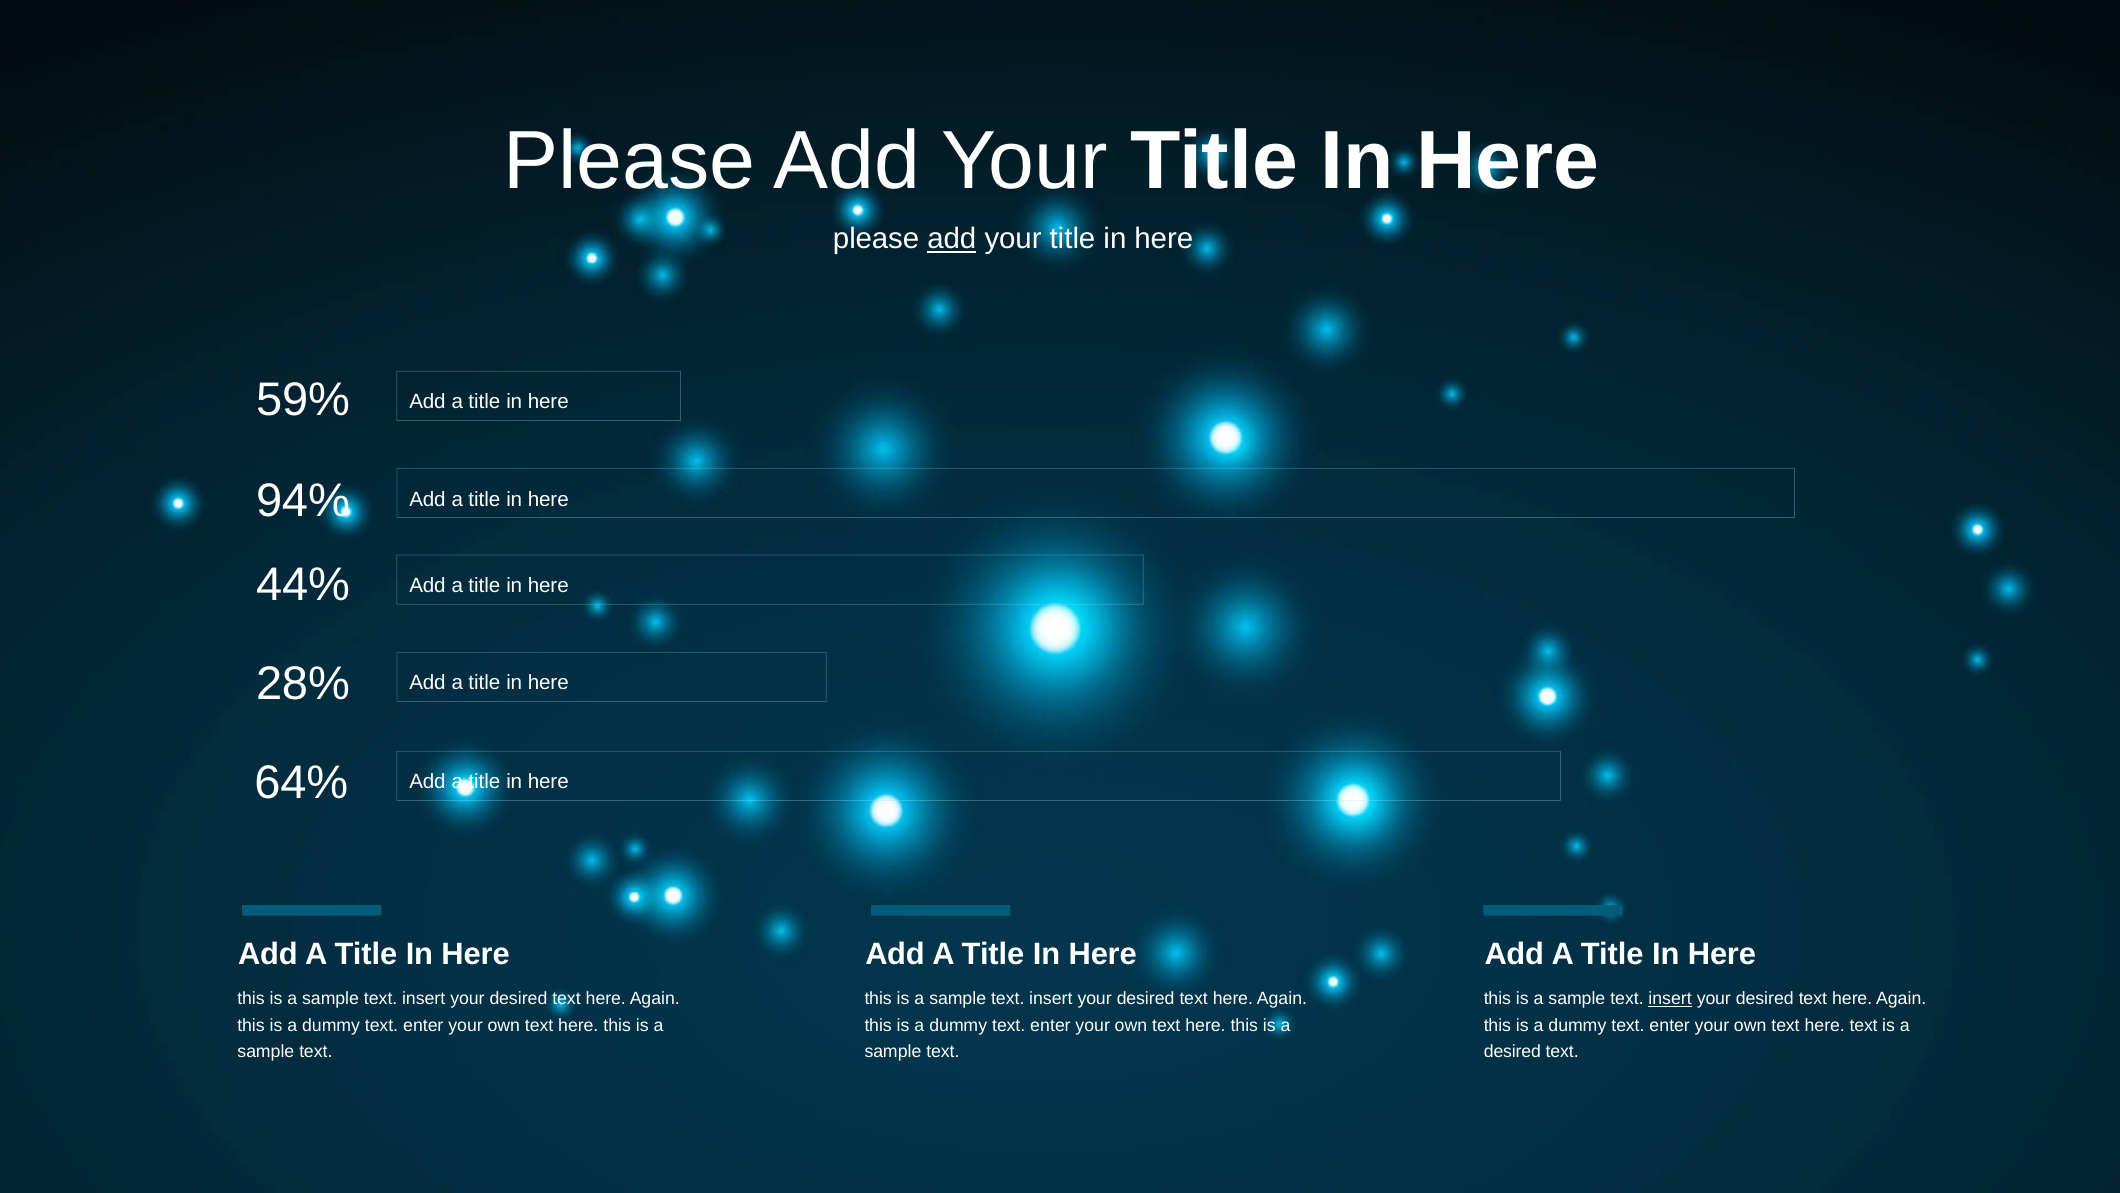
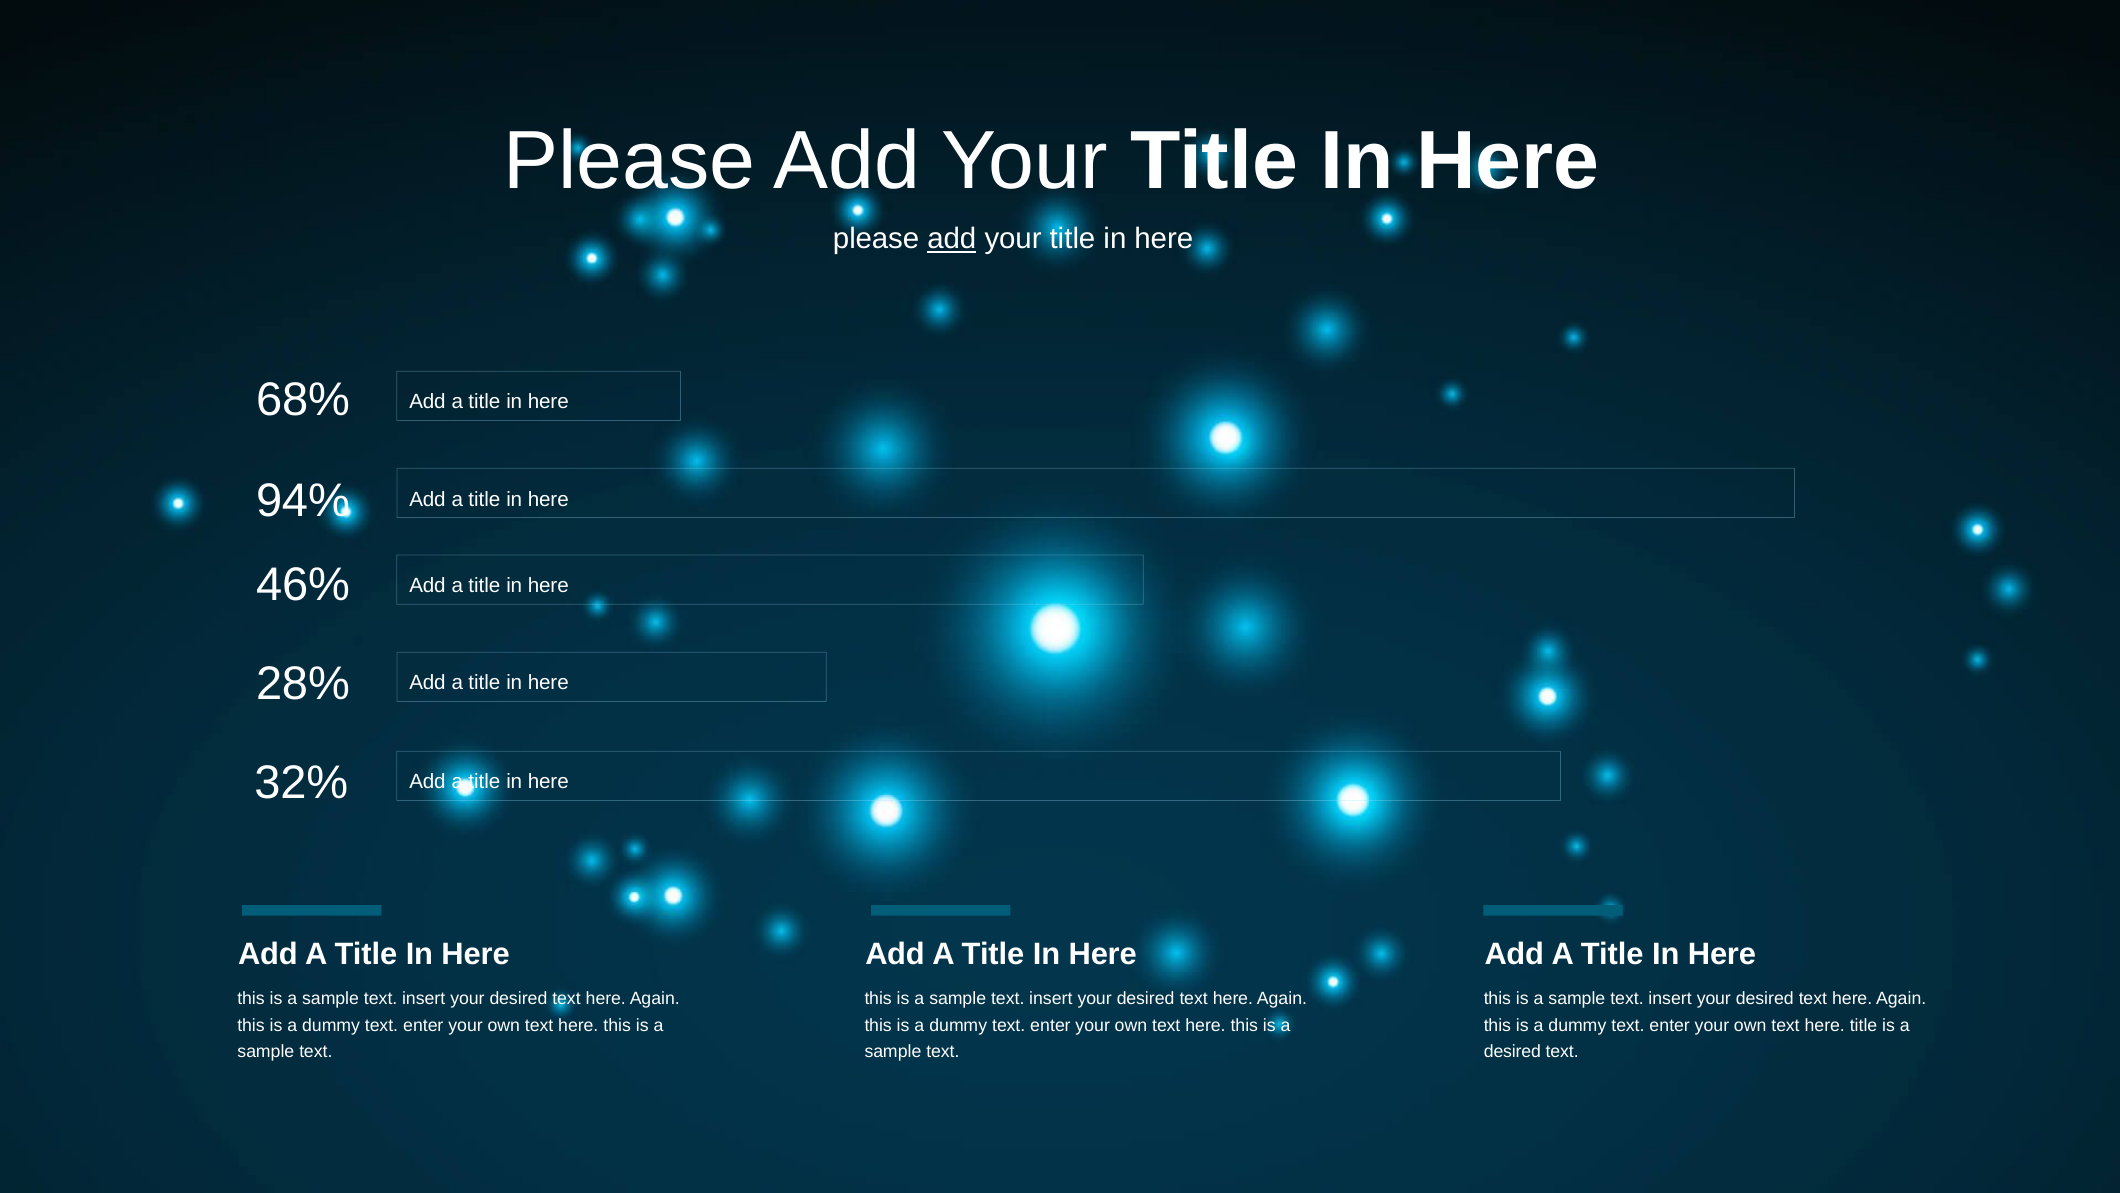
59%: 59% -> 68%
44%: 44% -> 46%
64%: 64% -> 32%
insert at (1670, 998) underline: present -> none
here text: text -> title
